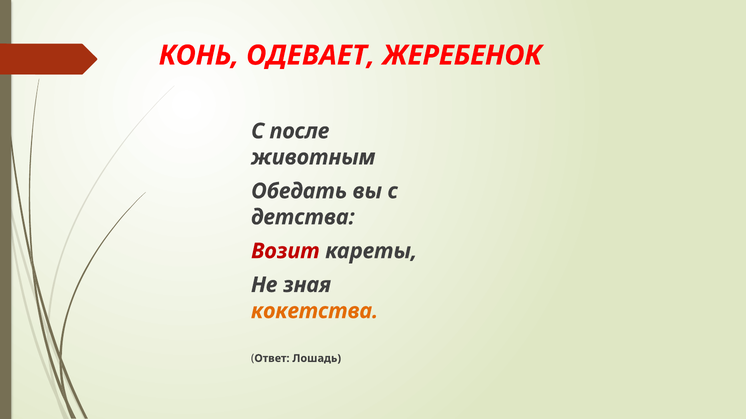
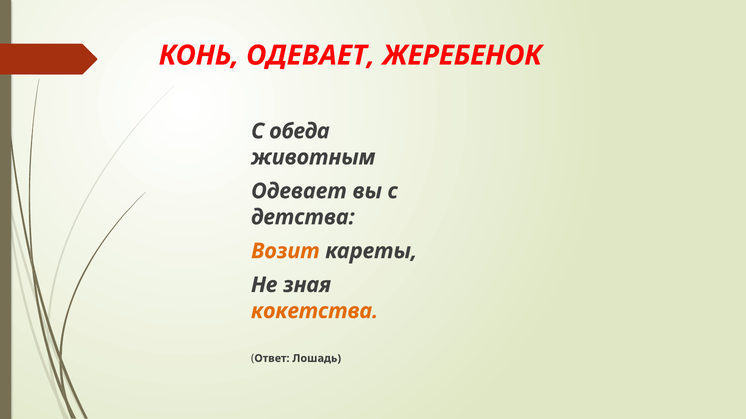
после: после -> обеда
Обедать at (299, 191): Обедать -> Одевает
Возит colour: red -> orange
